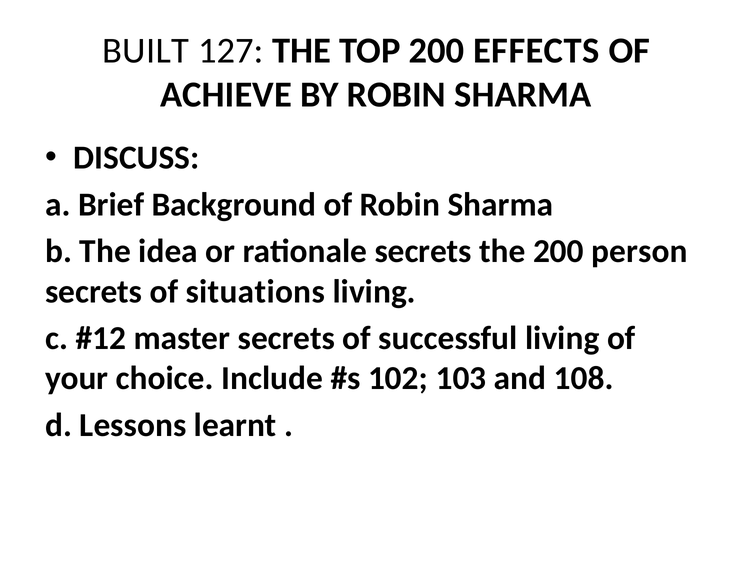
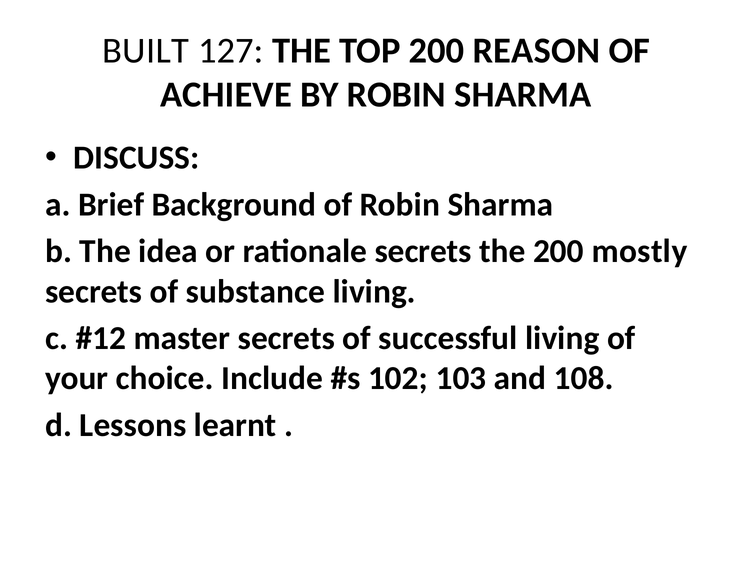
EFFECTS: EFFECTS -> REASON
person: person -> mostly
situations: situations -> substance
